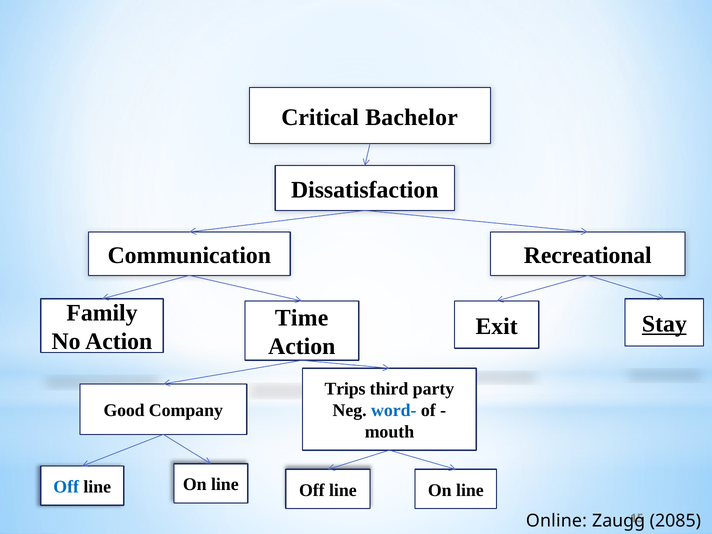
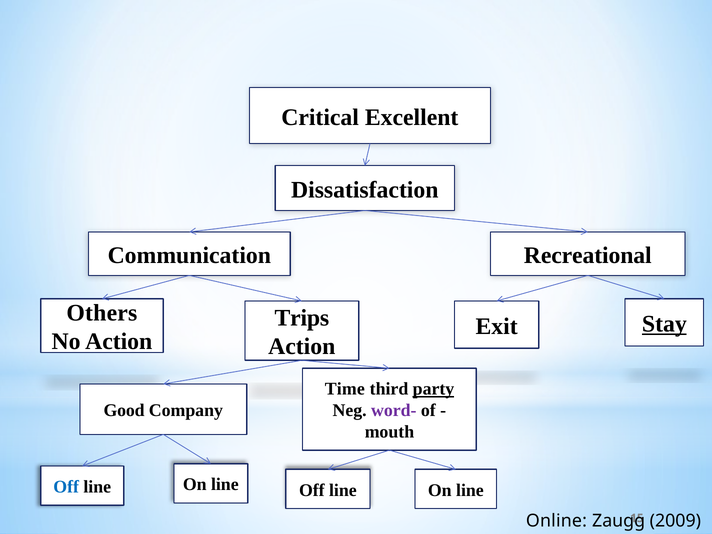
Bachelor: Bachelor -> Excellent
Family: Family -> Others
Time: Time -> Trips
Trips: Trips -> Time
party underline: none -> present
word- colour: blue -> purple
2085: 2085 -> 2009
